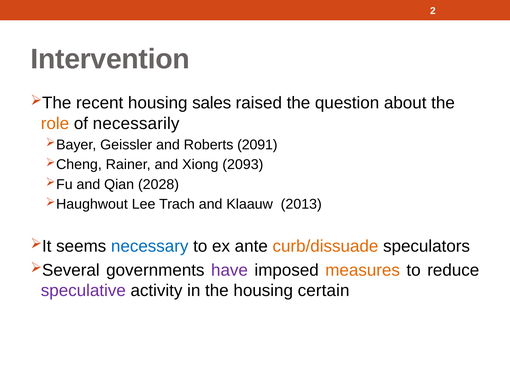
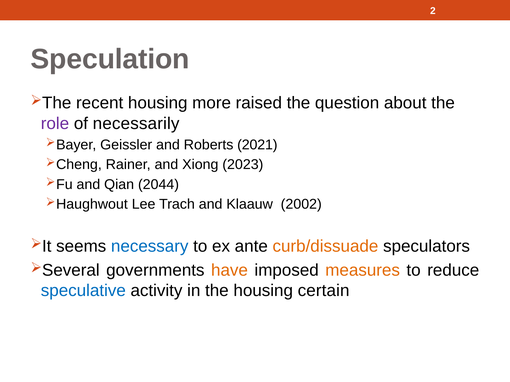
Intervention: Intervention -> Speculation
sales: sales -> more
role colour: orange -> purple
2091: 2091 -> 2021
2093: 2093 -> 2023
2028: 2028 -> 2044
2013: 2013 -> 2002
have colour: purple -> orange
speculative colour: purple -> blue
